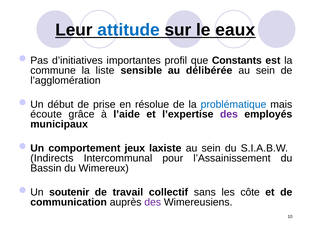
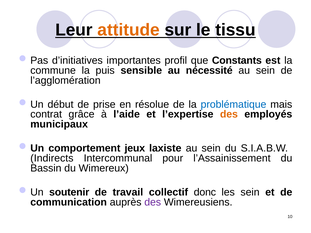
attitude colour: blue -> orange
eaux: eaux -> tissu
liste: liste -> puis
délibérée: délibérée -> nécessité
écoute: écoute -> contrat
des at (229, 114) colour: purple -> orange
sans: sans -> donc
les côte: côte -> sein
